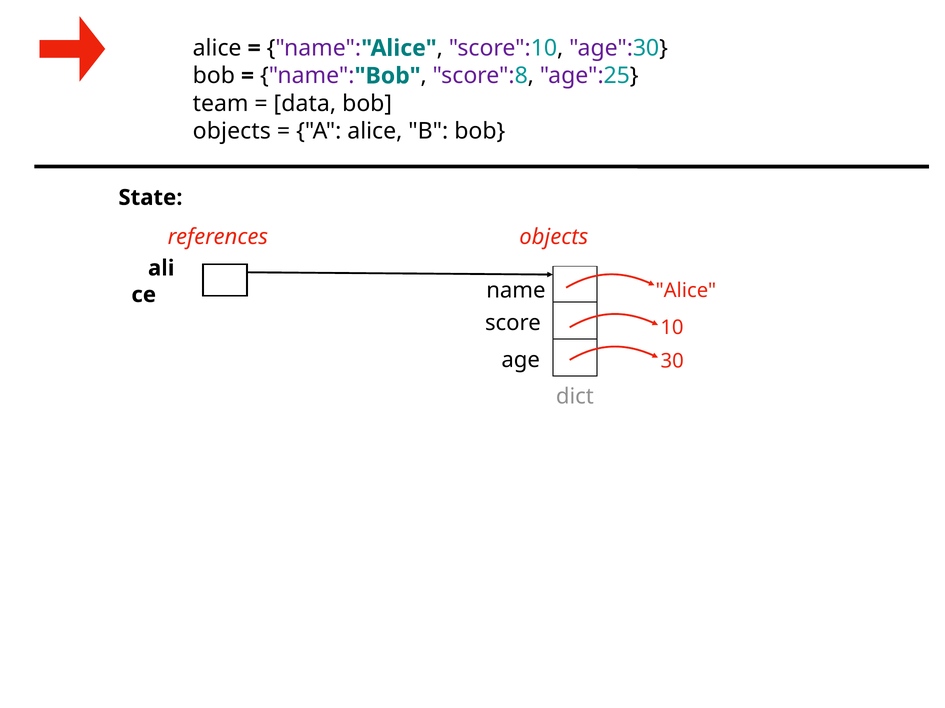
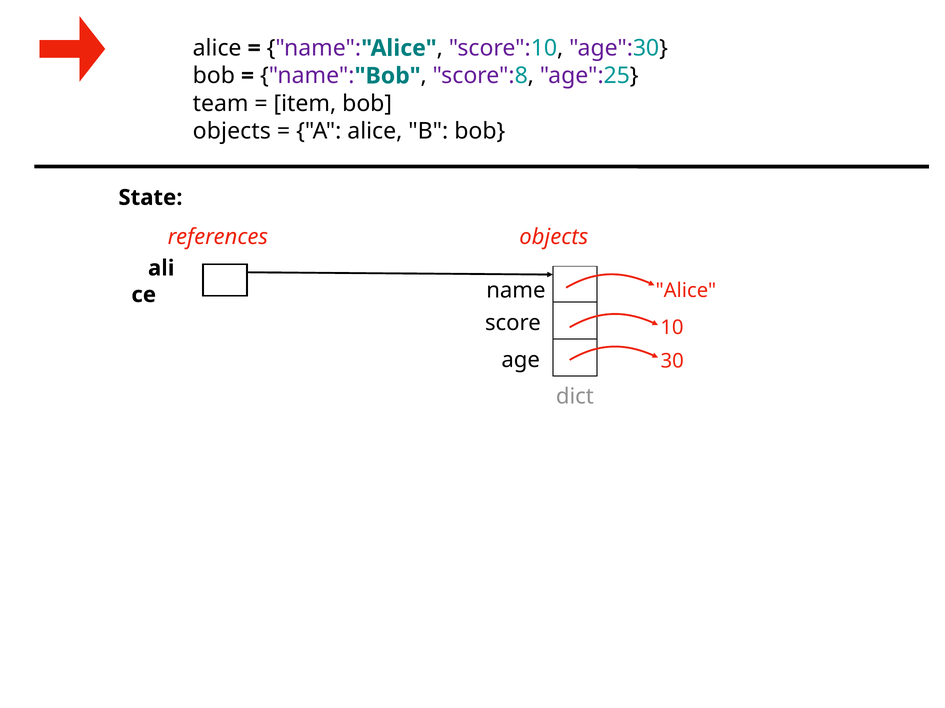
data: data -> item
